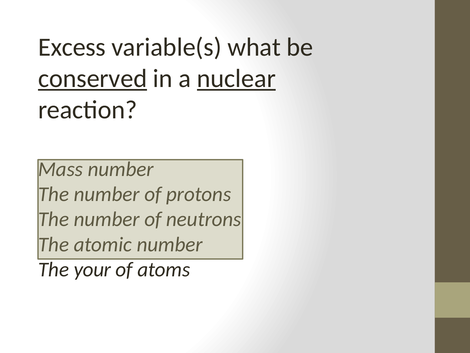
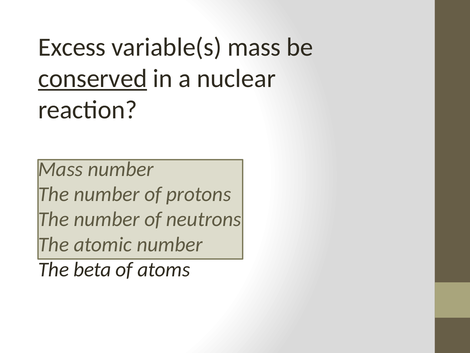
variable(s what: what -> mass
nuclear underline: present -> none
your: your -> beta
